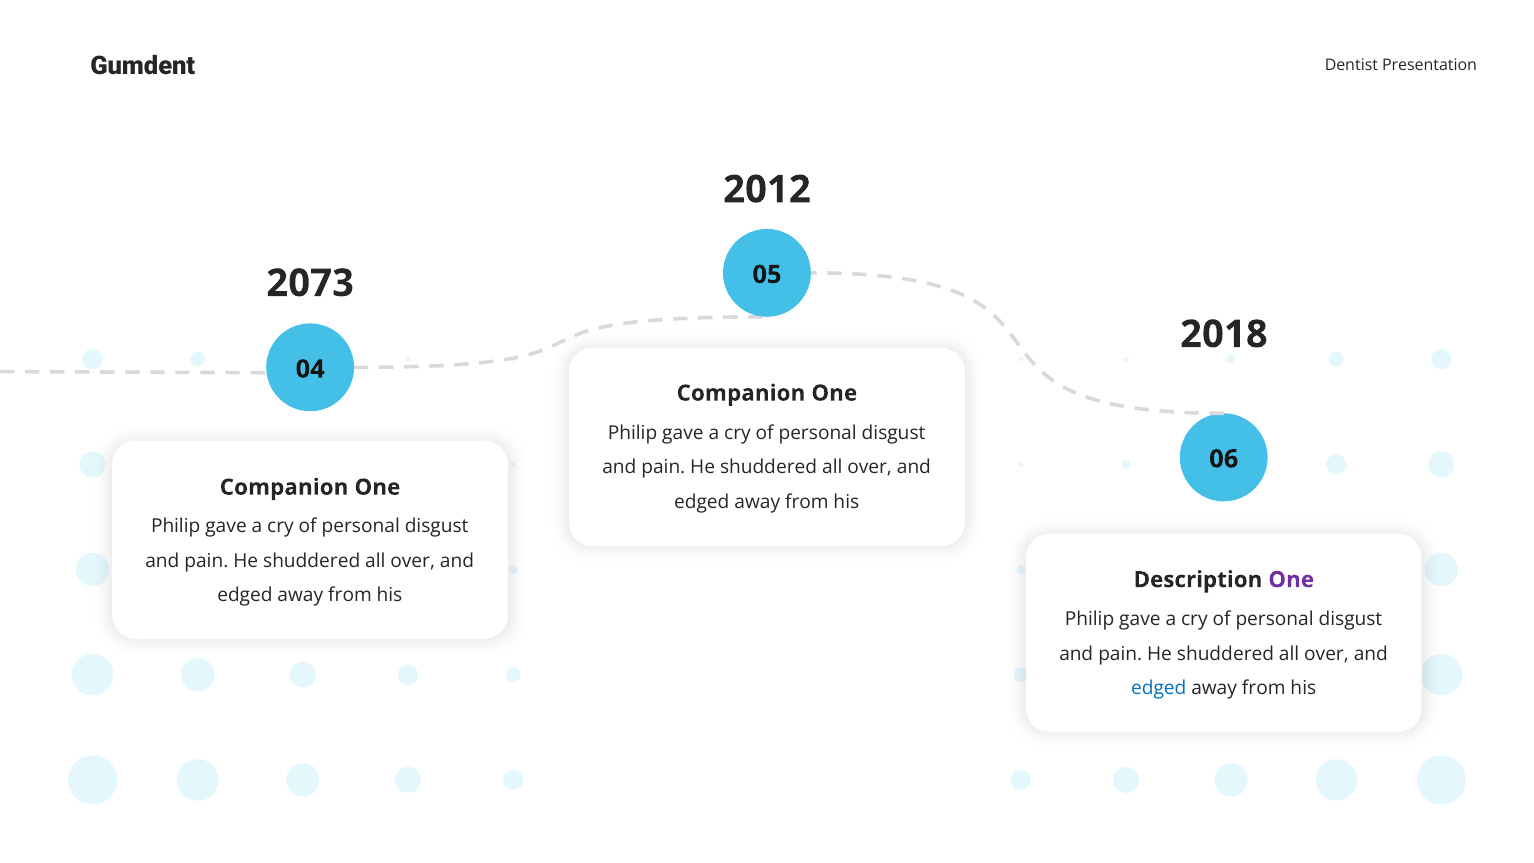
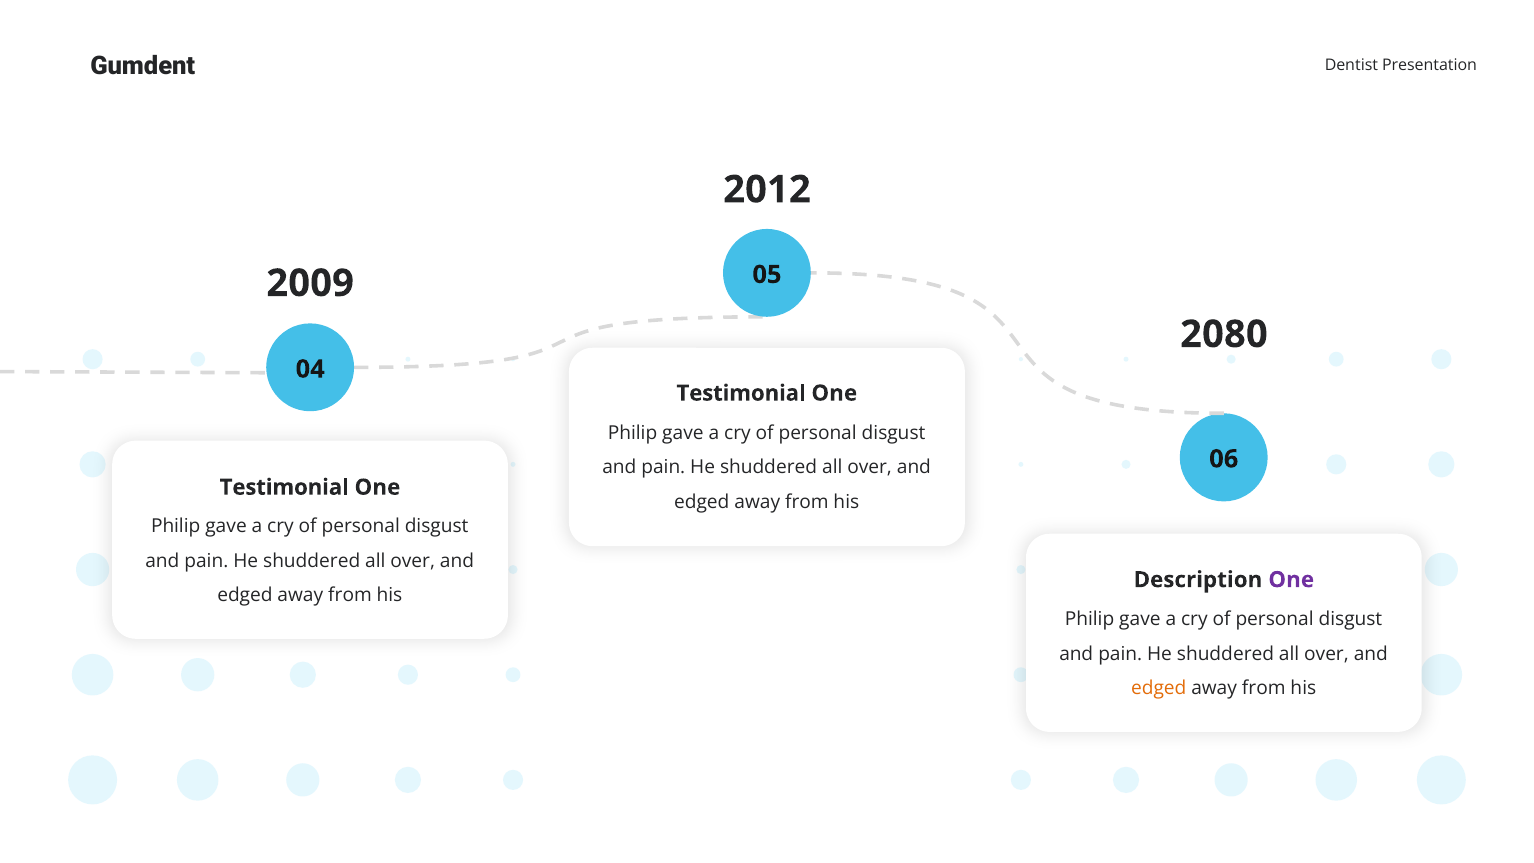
2073: 2073 -> 2009
2018: 2018 -> 2080
Companion at (741, 393): Companion -> Testimonial
Companion at (284, 487): Companion -> Testimonial
edged at (1159, 688) colour: blue -> orange
